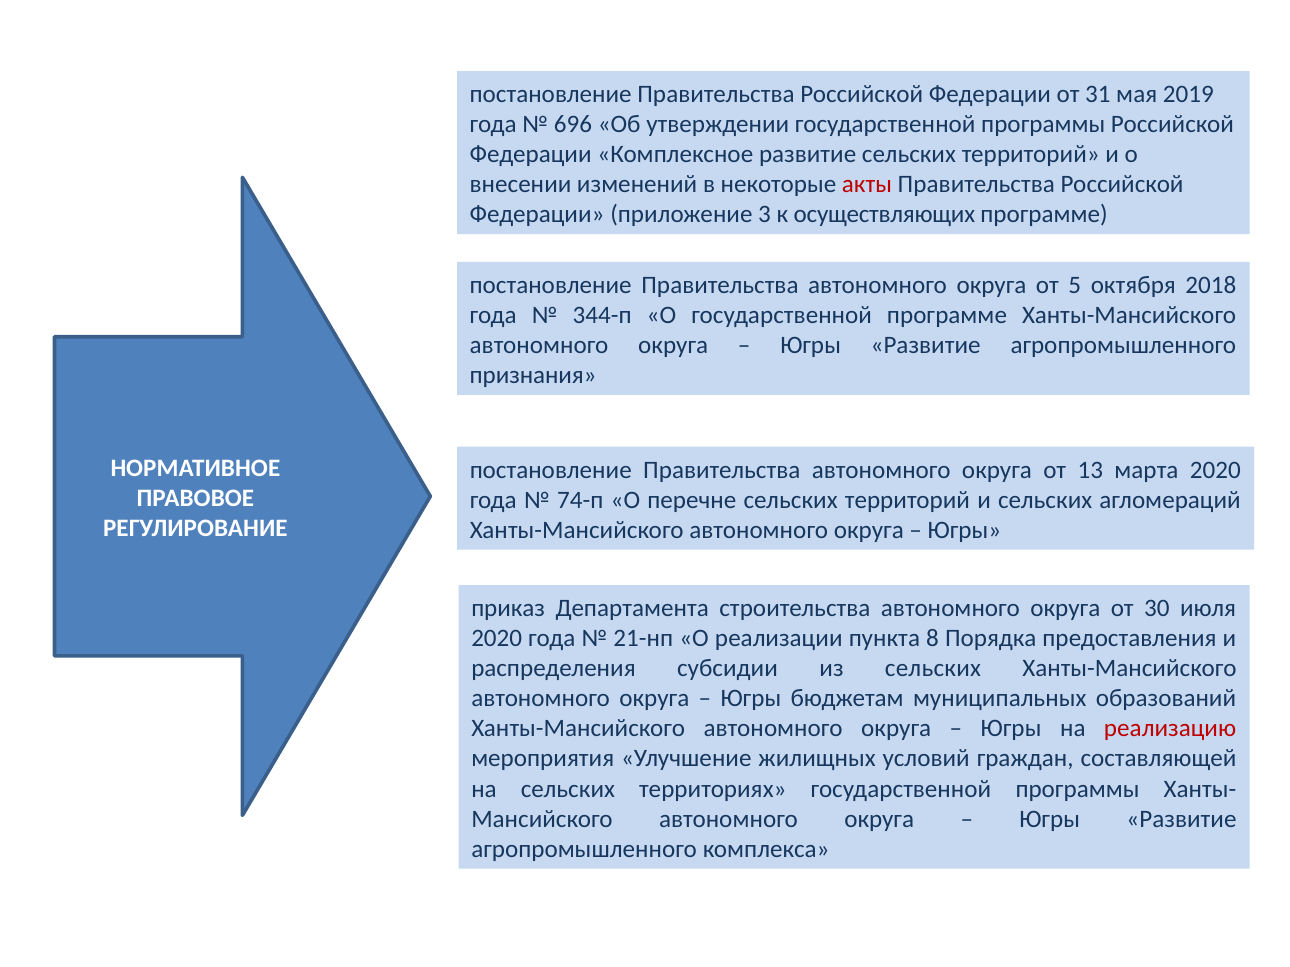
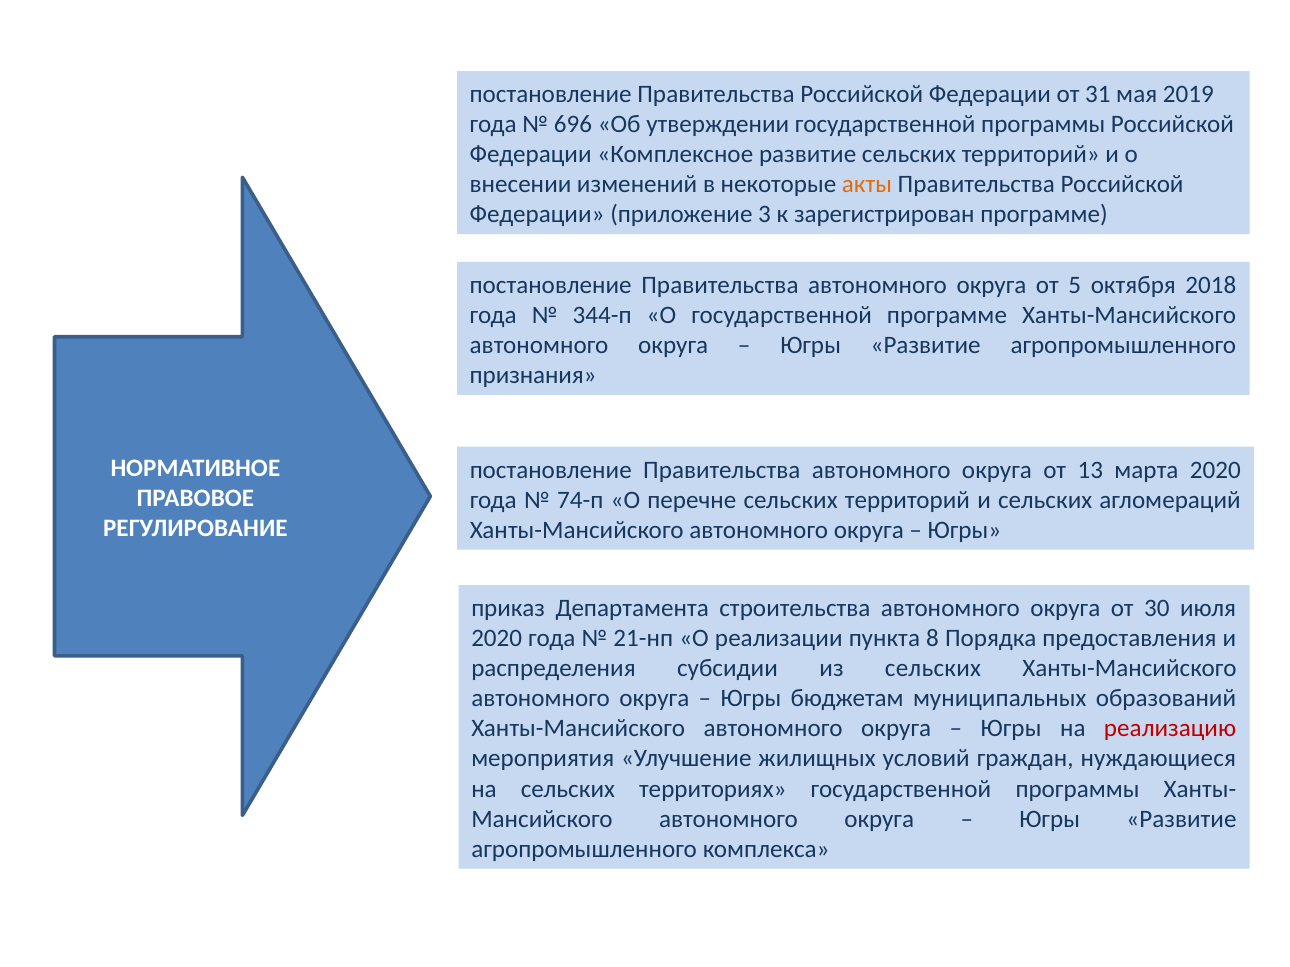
акты colour: red -> orange
осуществляющих: осуществляющих -> зарегистрирован
составляющей: составляющей -> нуждающиеся
